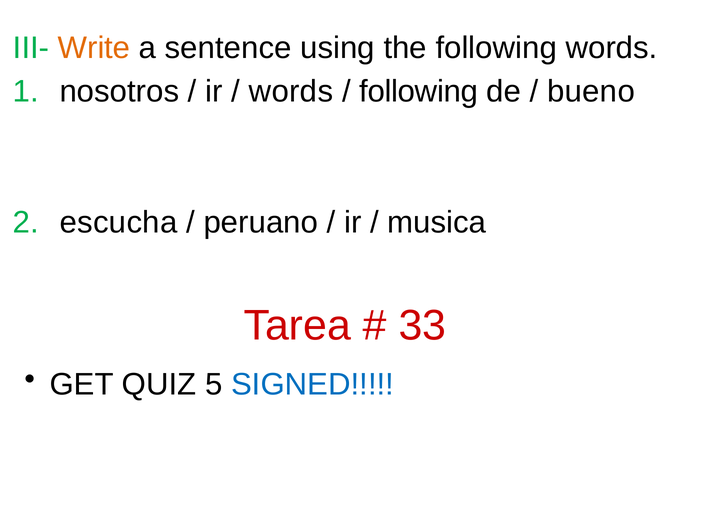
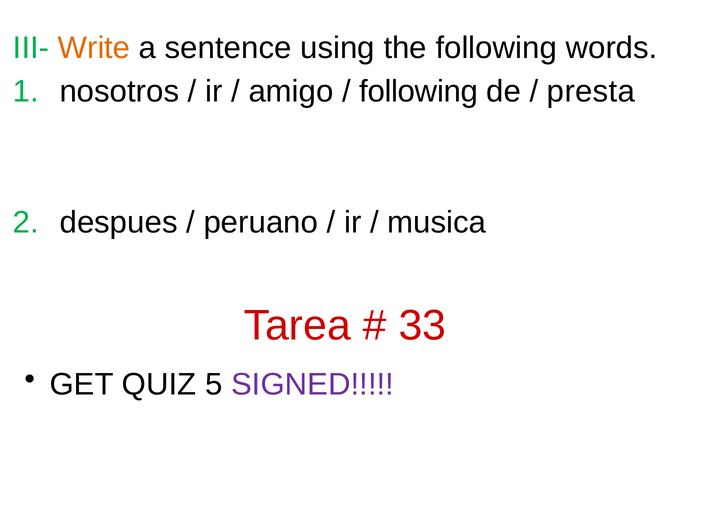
words at (291, 92): words -> amigo
bueno: bueno -> presta
escucha: escucha -> despues
SIGNED colour: blue -> purple
